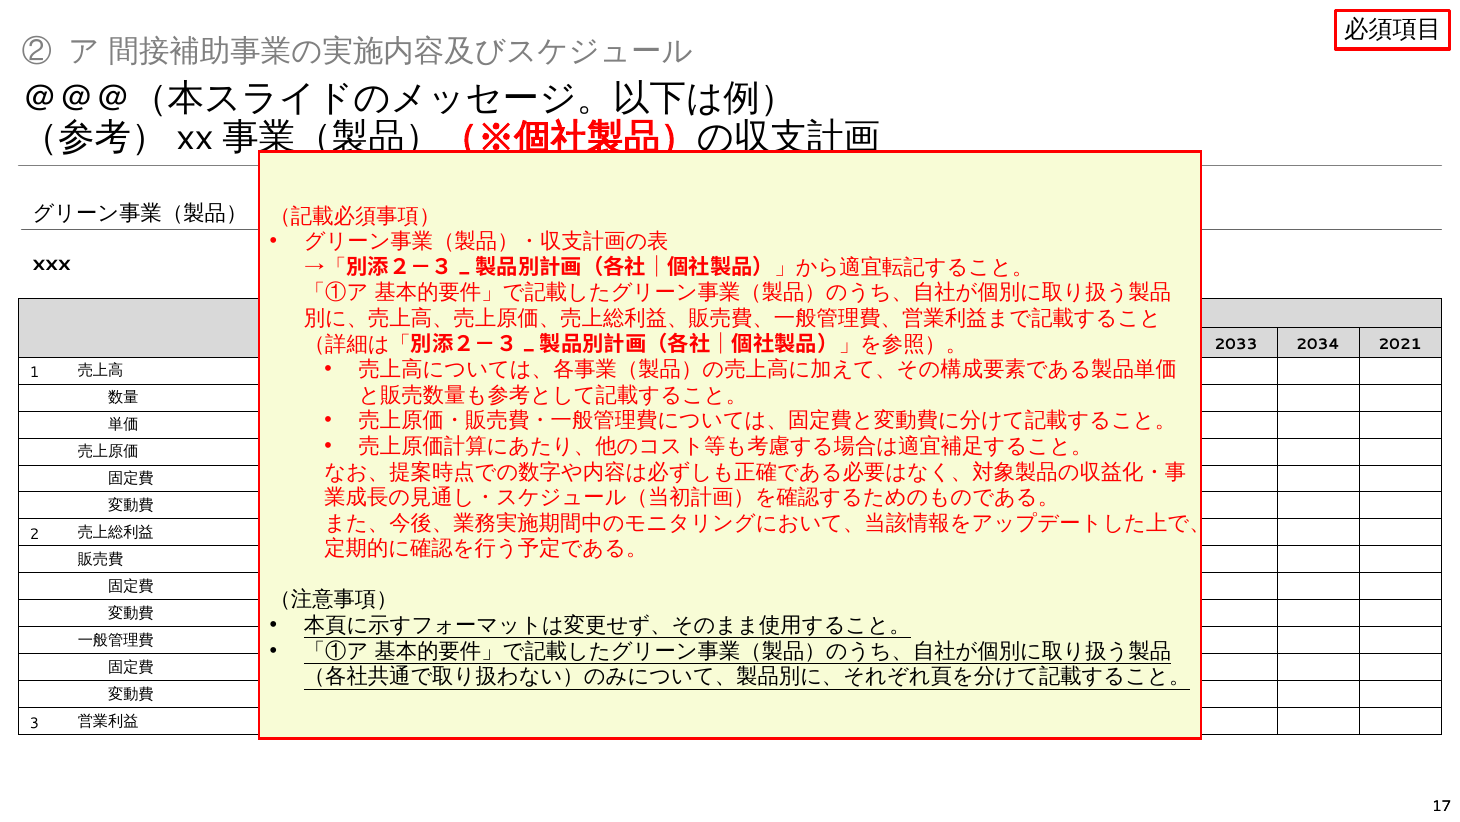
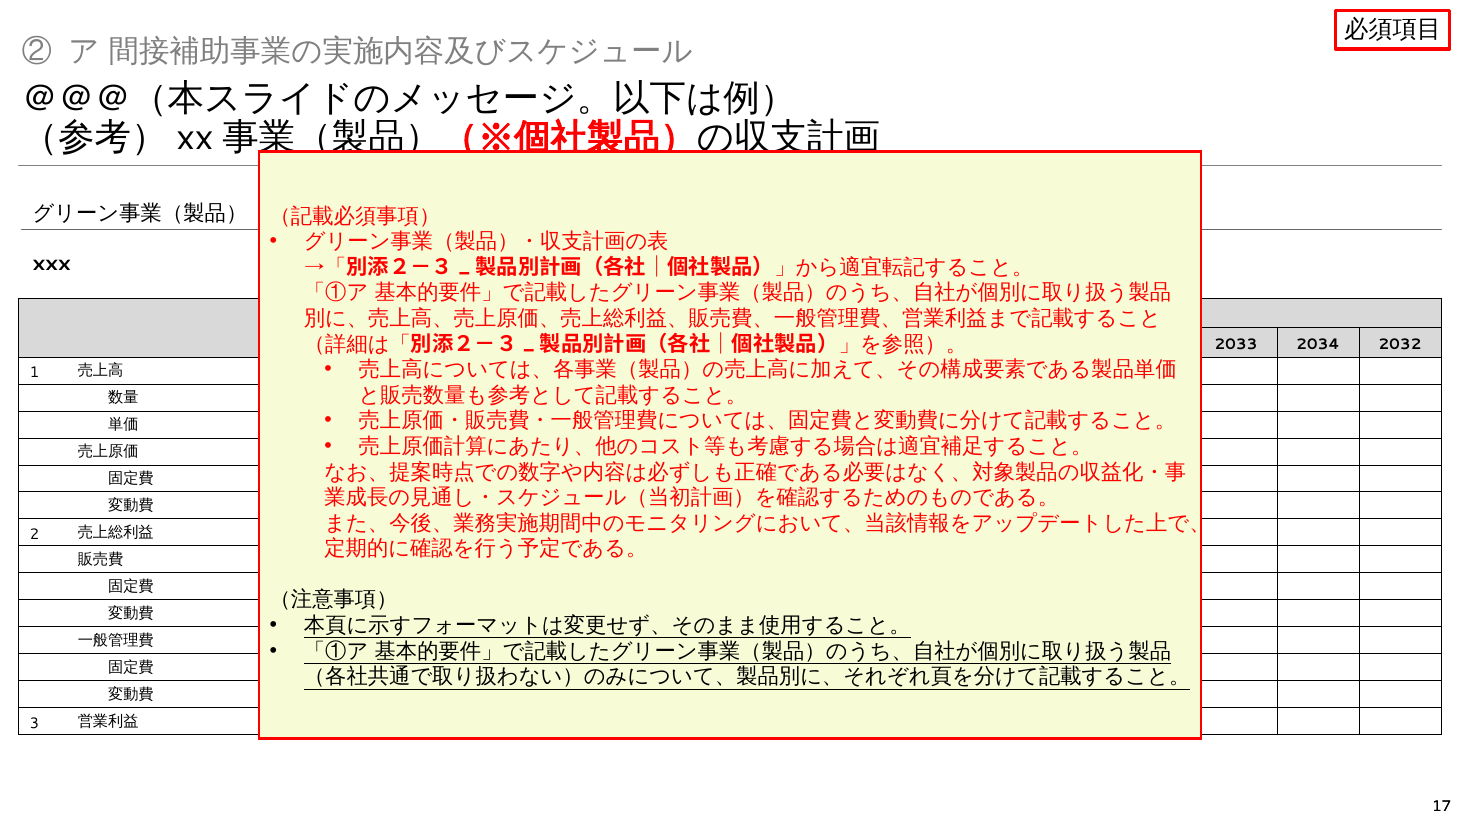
2034 2021: 2021 -> 2032
